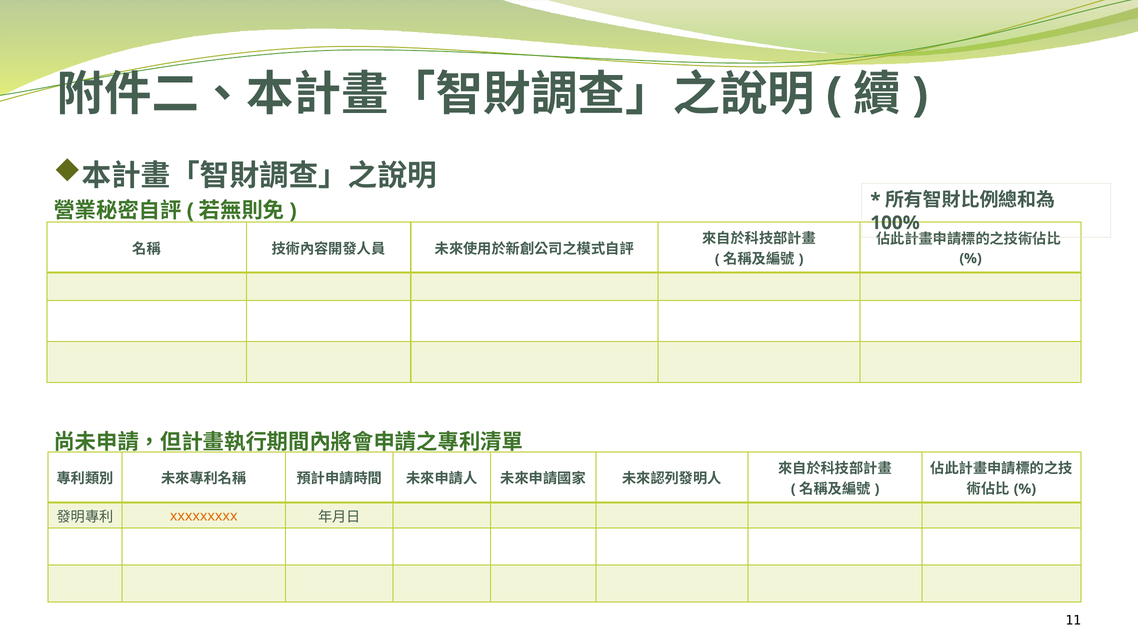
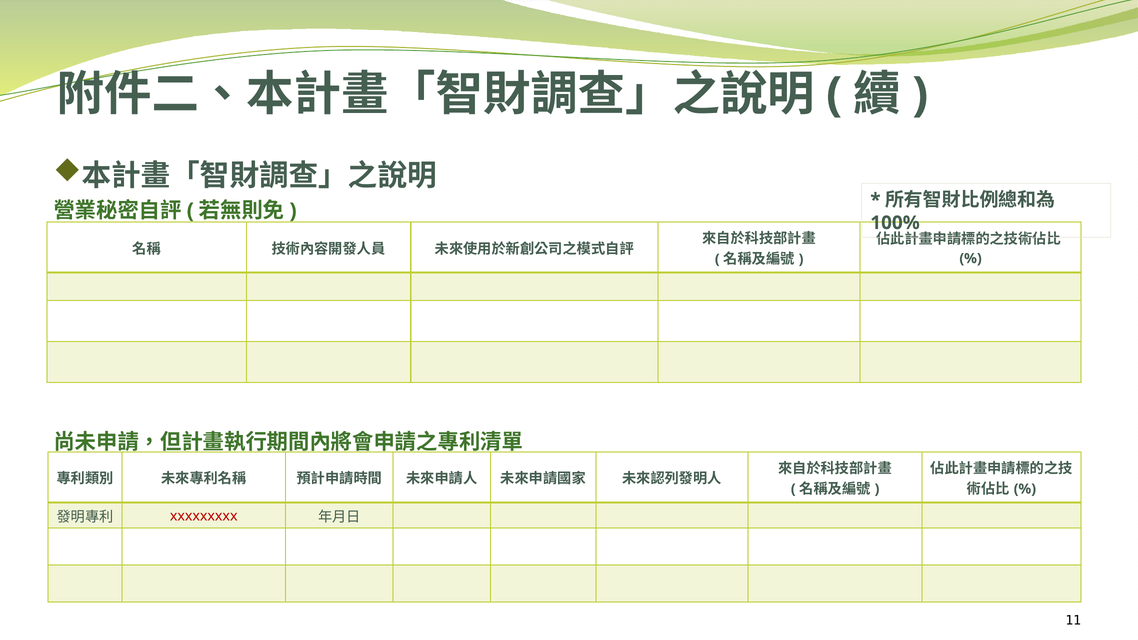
xxxxxxxxx colour: orange -> red
